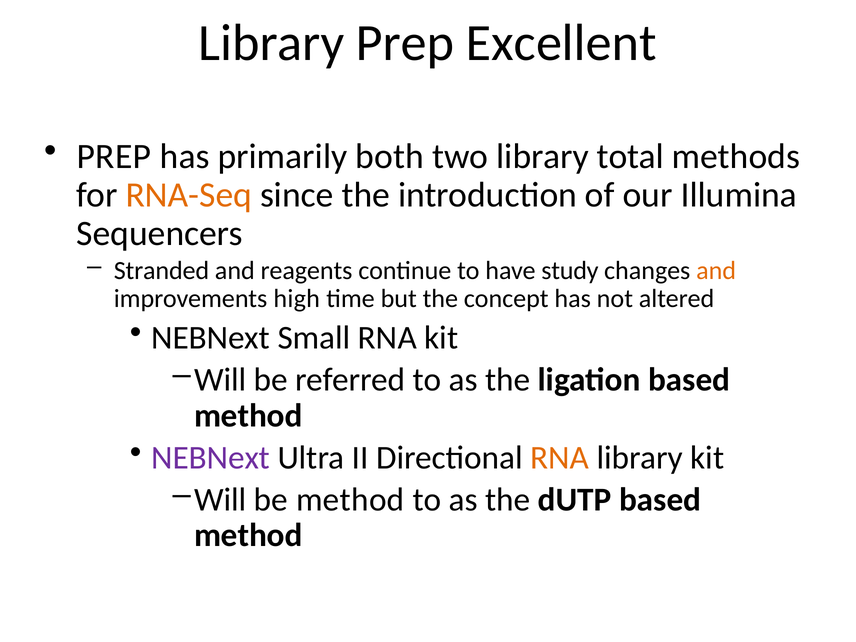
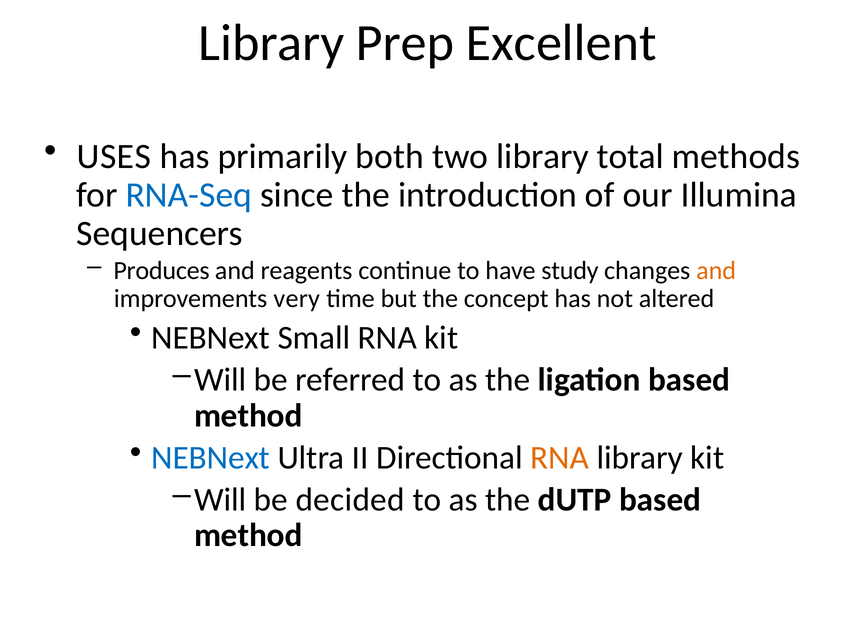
PREP at (114, 157): PREP -> USES
RNA-Seq colour: orange -> blue
Stranded: Stranded -> Produces
high: high -> very
NEBNext at (211, 458) colour: purple -> blue
be method: method -> decided
